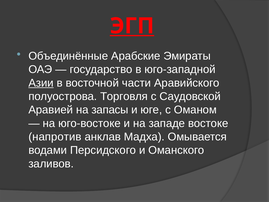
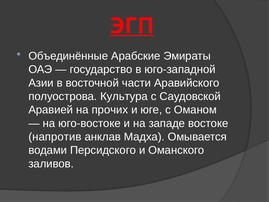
Азии underline: present -> none
Торговля: Торговля -> Культура
запасы: запасы -> прочих
